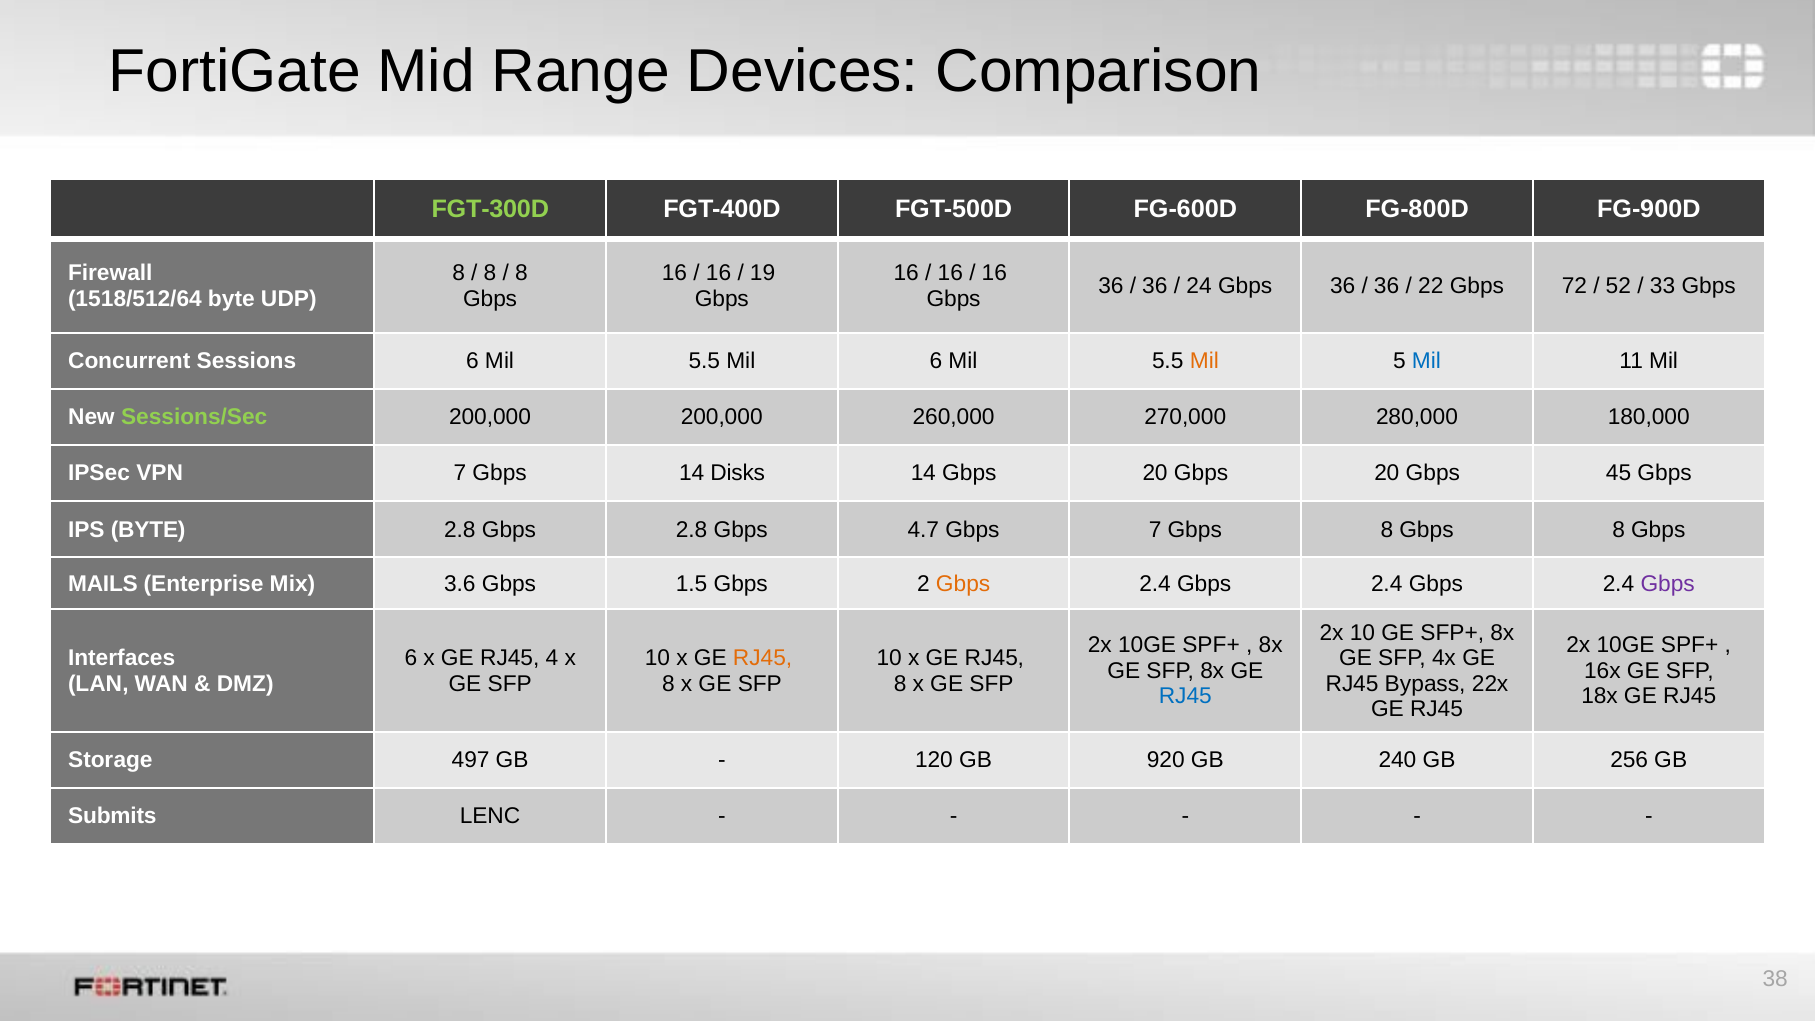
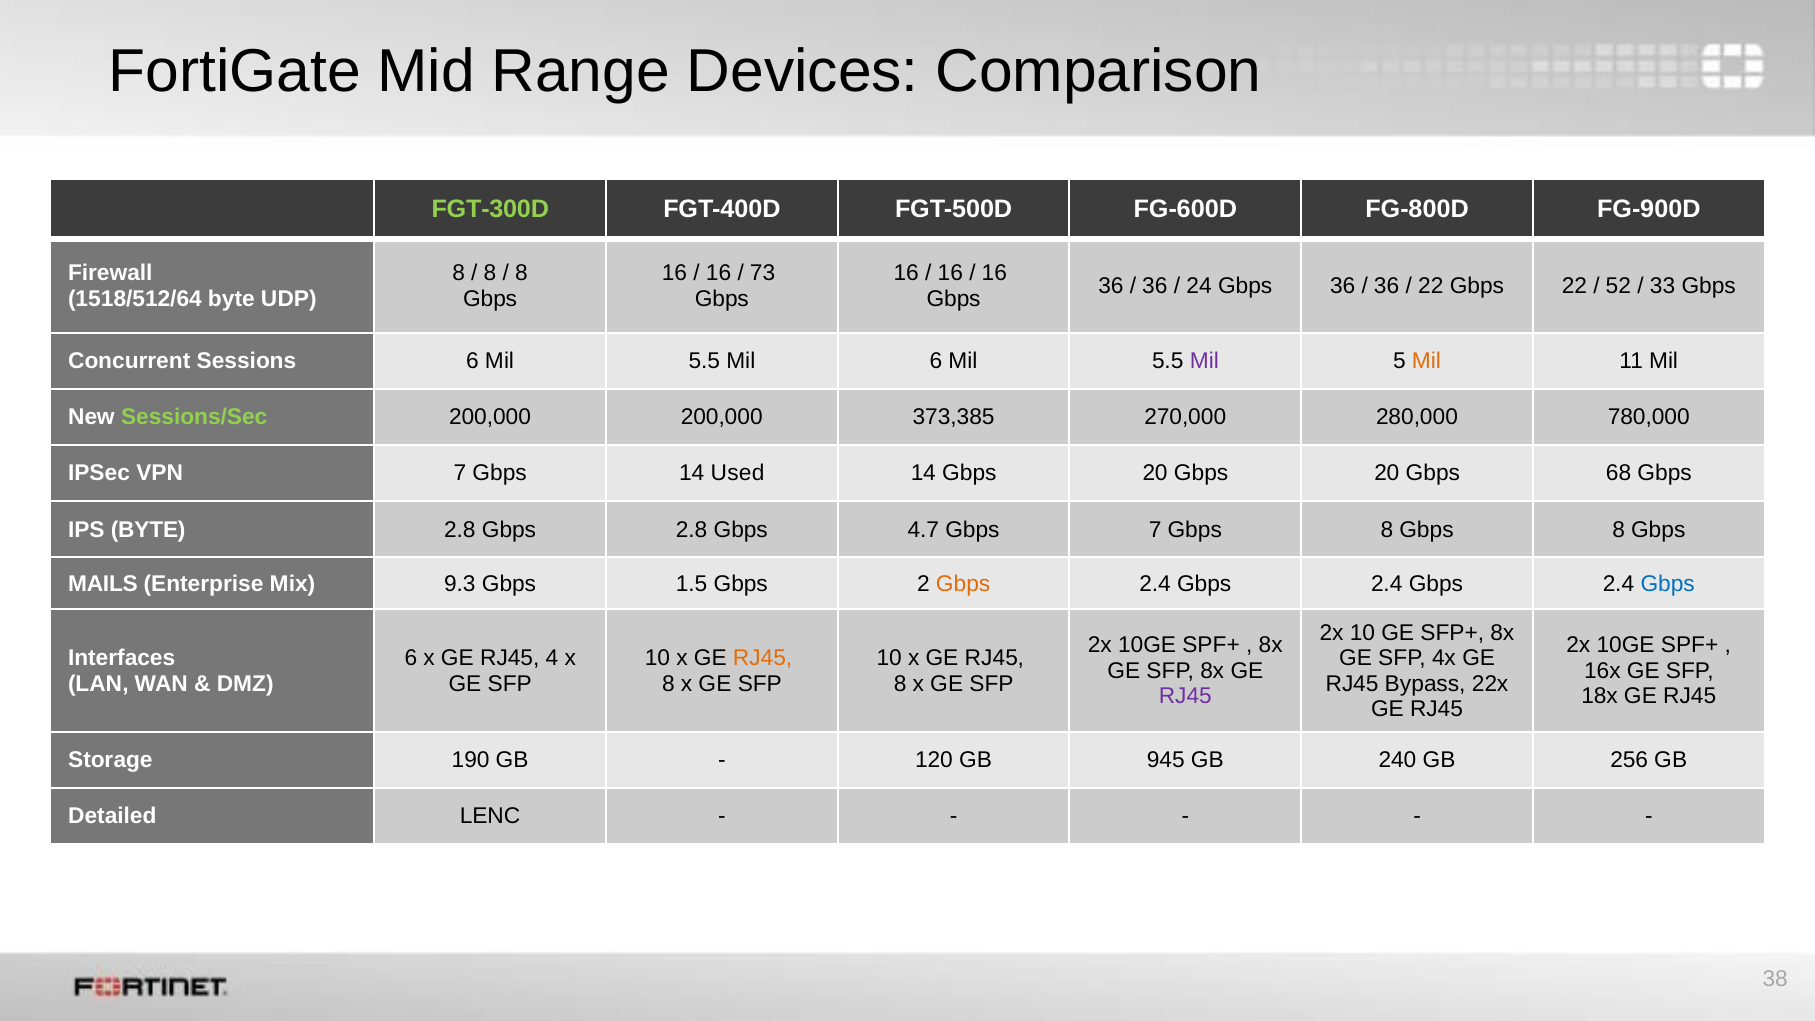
19: 19 -> 73
Gbps 72: 72 -> 22
Mil at (1204, 361) colour: orange -> purple
Mil at (1426, 361) colour: blue -> orange
260,000: 260,000 -> 373,385
180,000: 180,000 -> 780,000
Disks: Disks -> Used
45: 45 -> 68
3.6: 3.6 -> 9.3
Gbps at (1668, 584) colour: purple -> blue
RJ45 at (1185, 696) colour: blue -> purple
497: 497 -> 190
920: 920 -> 945
Submits: Submits -> Detailed
